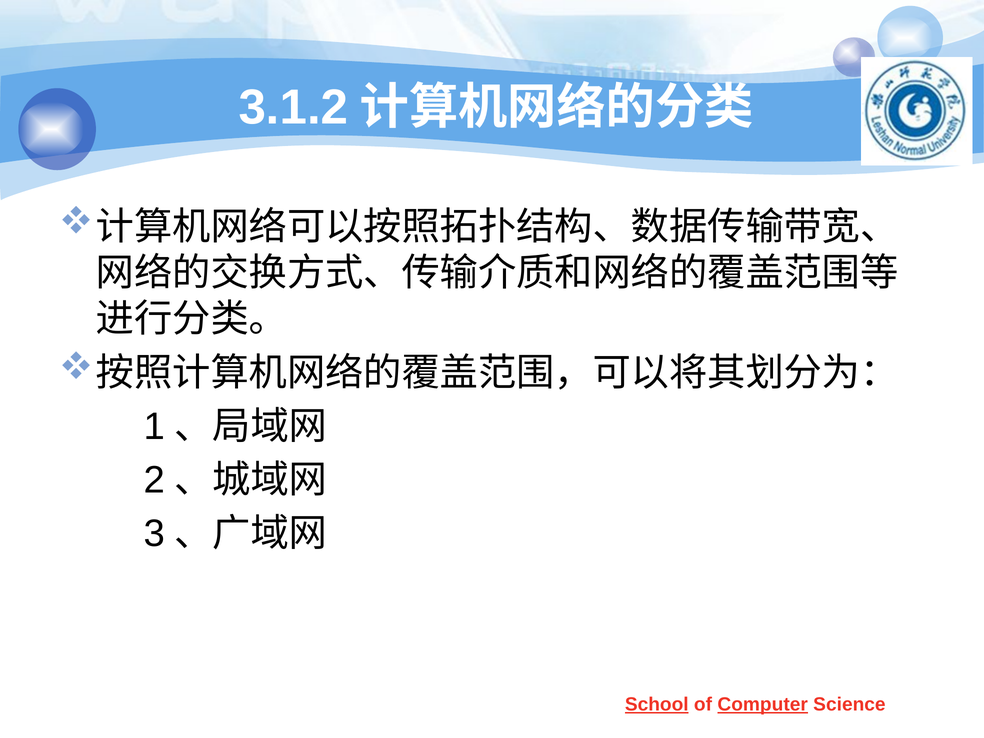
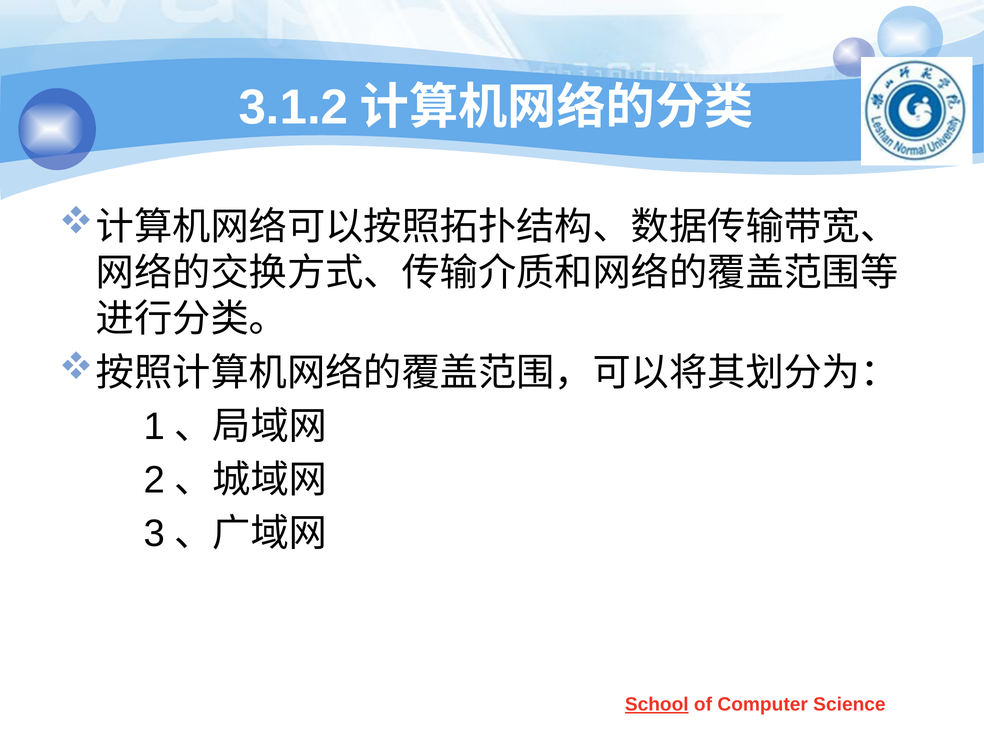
Computer underline: present -> none
